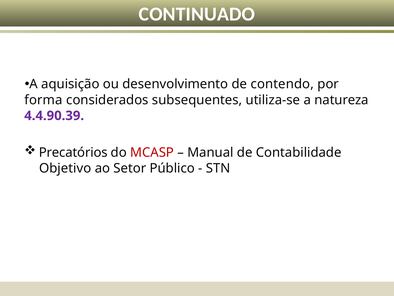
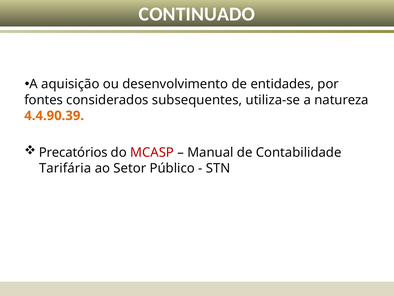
contendo: contendo -> entidades
forma: forma -> fontes
4.4.90.39 colour: purple -> orange
Objetivo: Objetivo -> Tarifária
